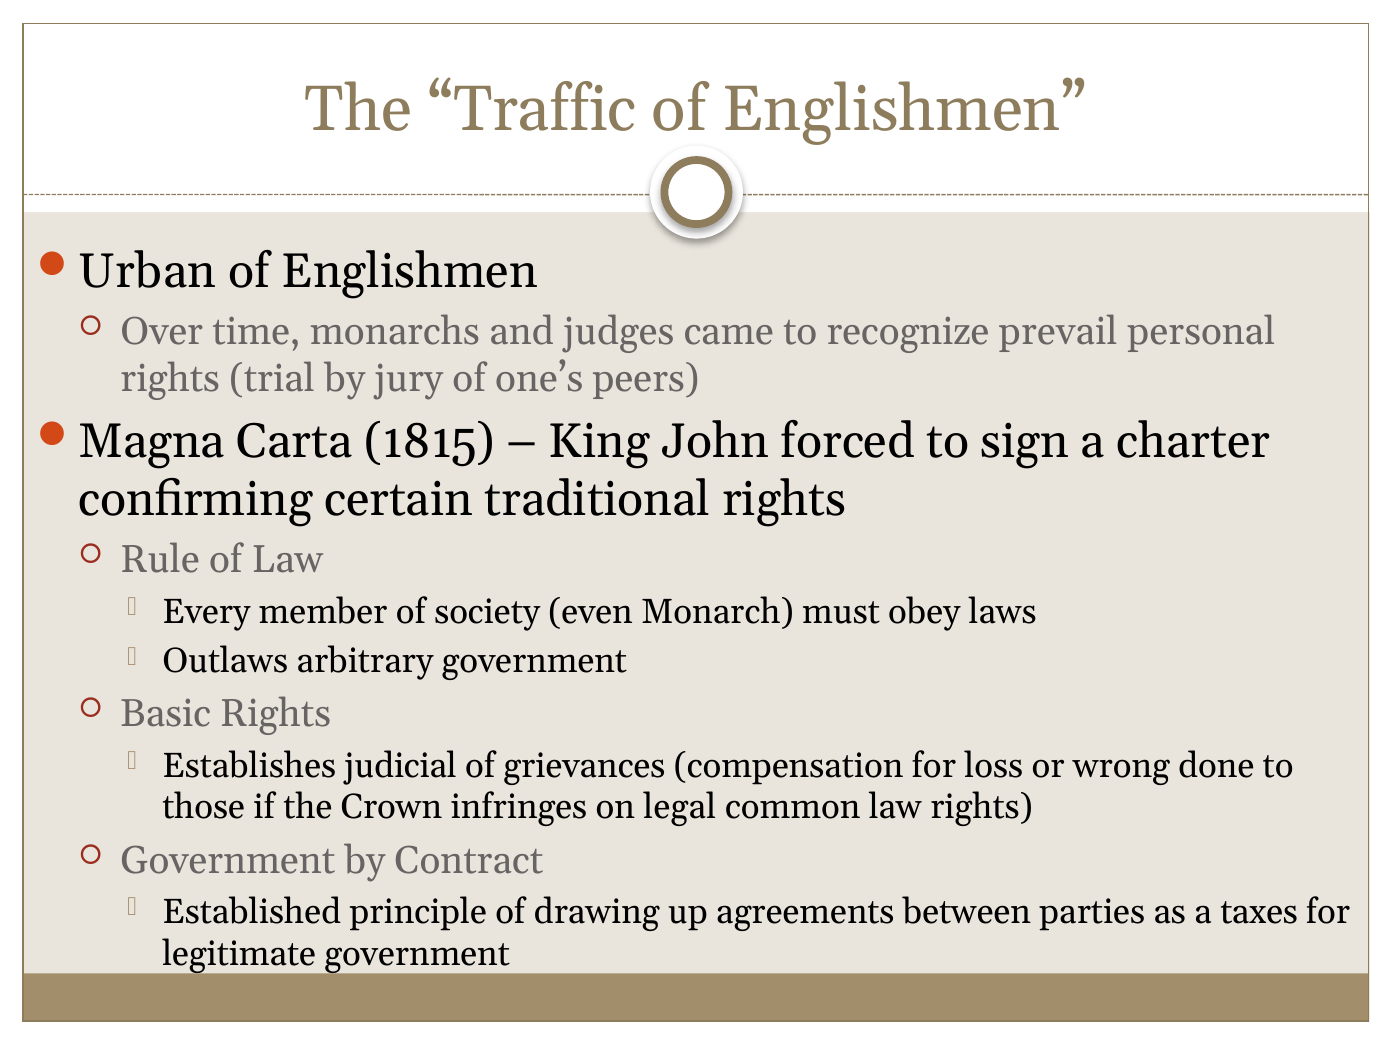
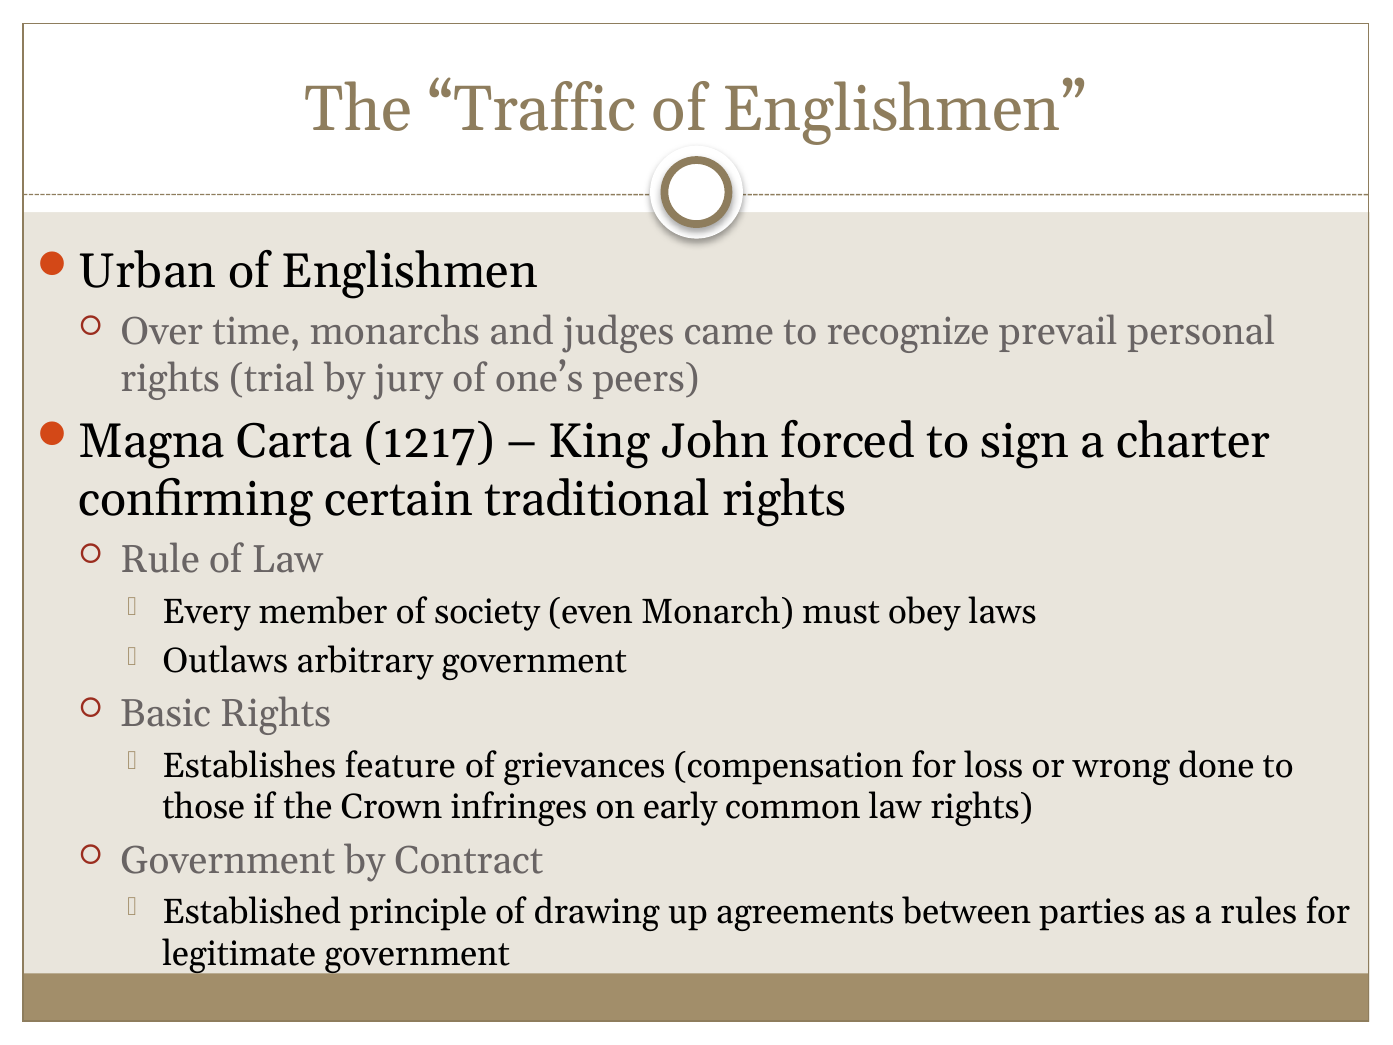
1815: 1815 -> 1217
judicial: judicial -> feature
legal: legal -> early
taxes: taxes -> rules
